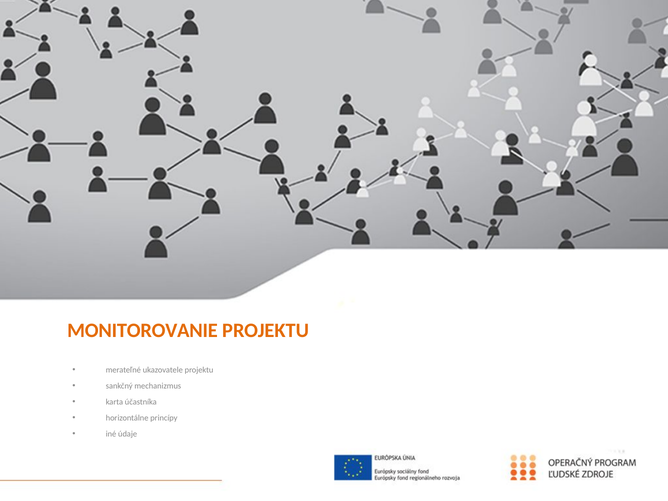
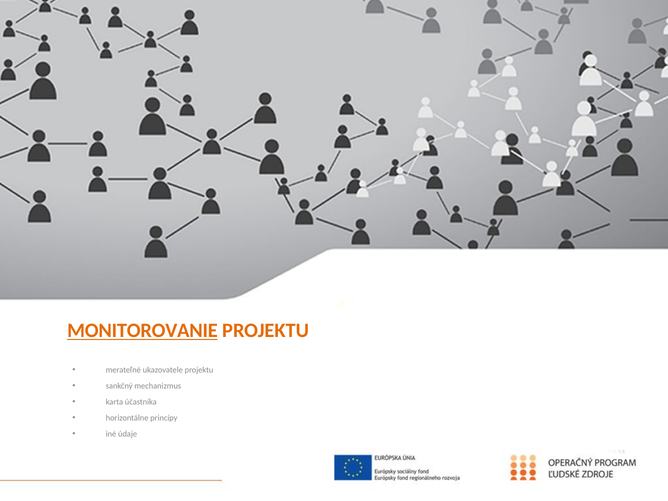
MONITOROVANIE underline: none -> present
